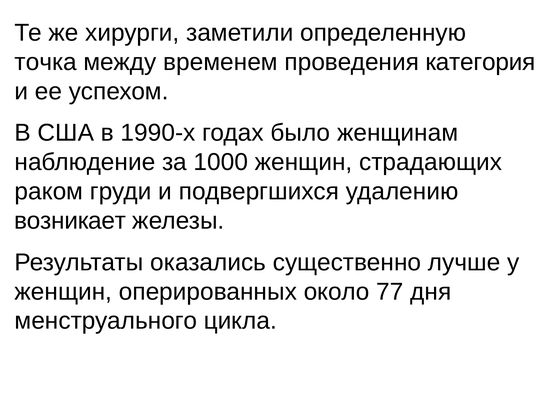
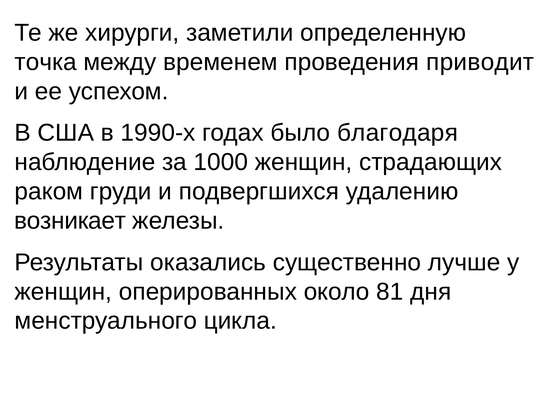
категория: категория -> приводит
женщинам: женщинам -> благодаря
77: 77 -> 81
